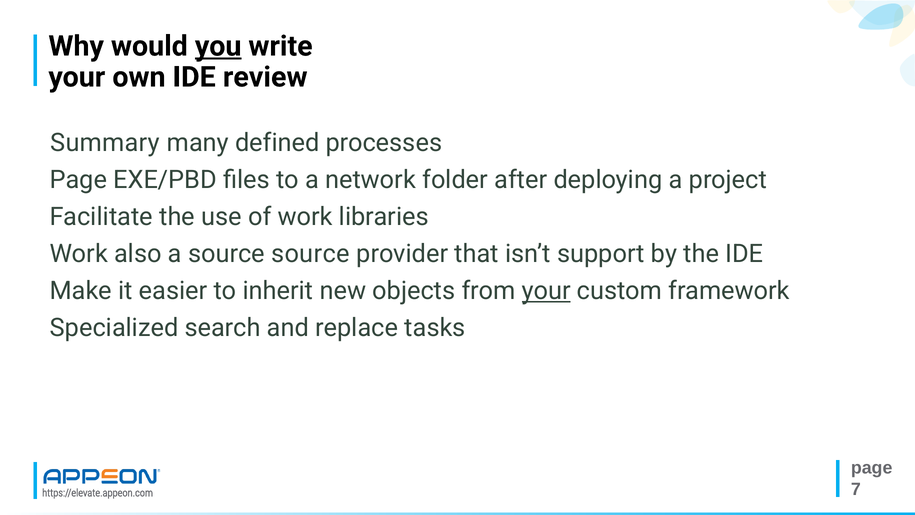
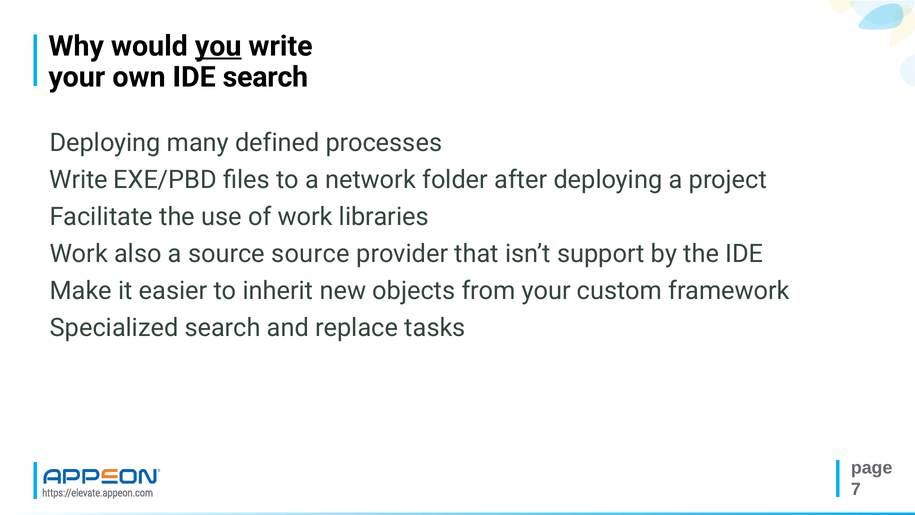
IDE review: review -> search
Summary at (105, 143): Summary -> Deploying
Page at (78, 180): Page -> Write
your at (546, 291) underline: present -> none
